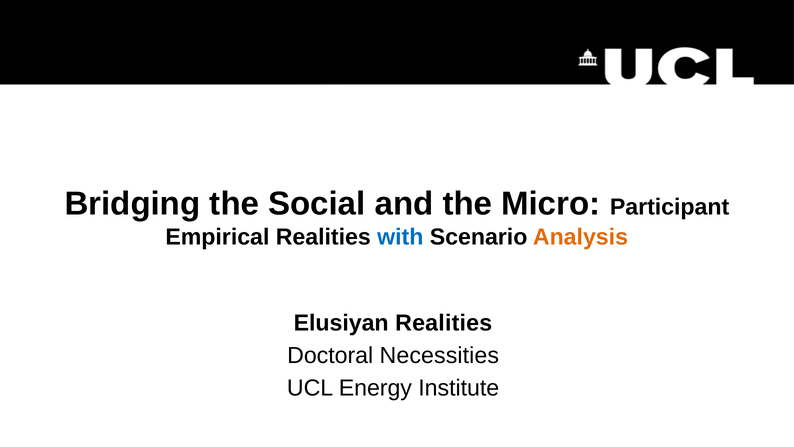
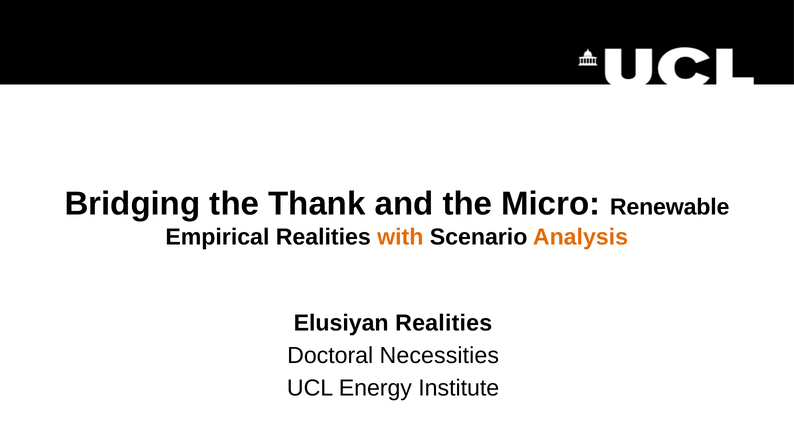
Social: Social -> Thank
Participant: Participant -> Renewable
with colour: blue -> orange
